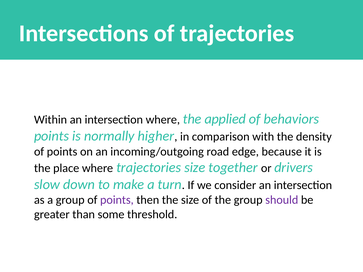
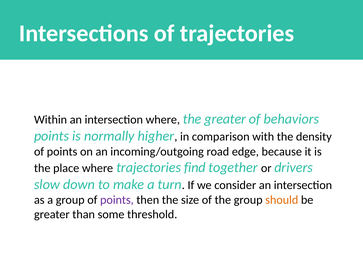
the applied: applied -> greater
trajectories size: size -> find
should colour: purple -> orange
